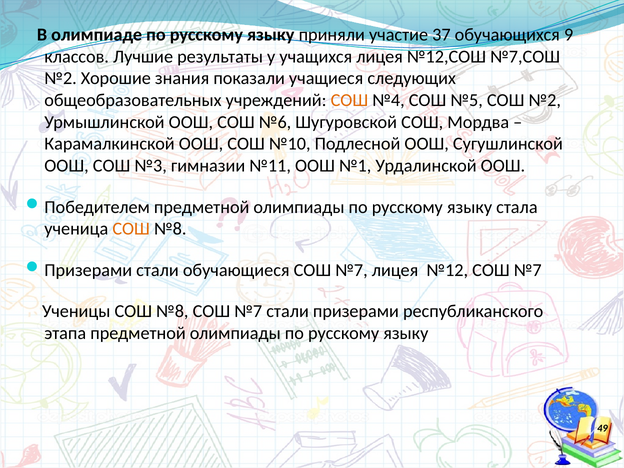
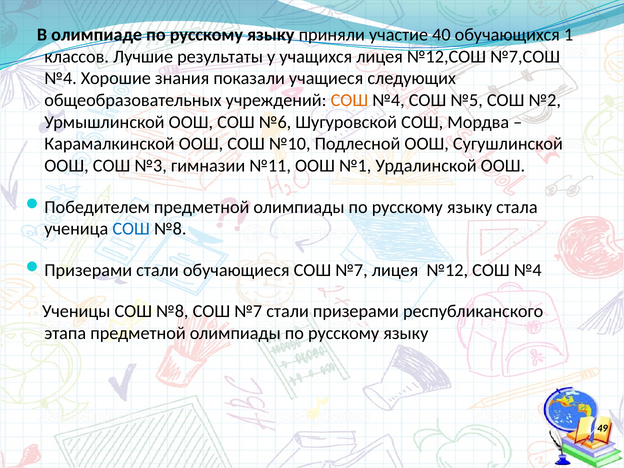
37: 37 -> 40
9: 9 -> 1
№2 at (61, 78): №2 -> №4
СОШ at (131, 229) colour: orange -> blue
№12 СОШ №7: №7 -> №4
